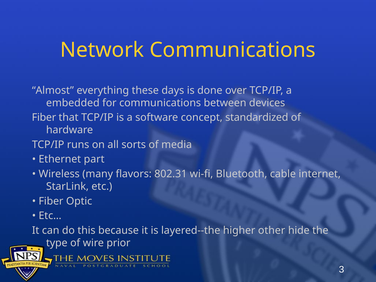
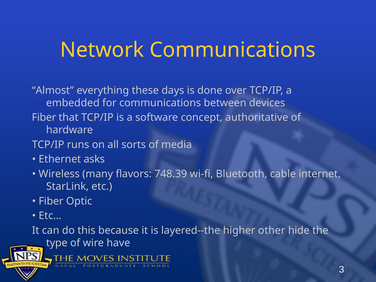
standardized: standardized -> authoritative
part: part -> asks
802.31: 802.31 -> 748.39
prior: prior -> have
